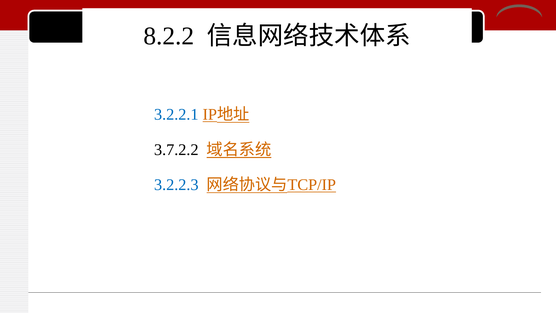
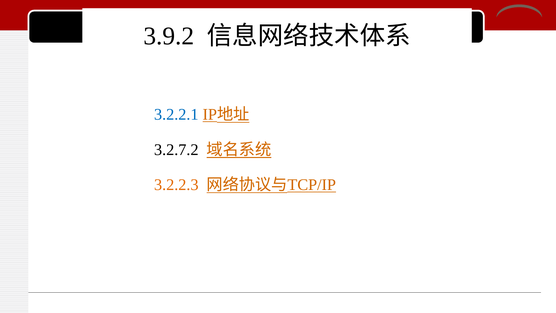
8.2.2: 8.2.2 -> 3.9.2
3.7.2.2: 3.7.2.2 -> 3.2.7.2
3.2.2.3 colour: blue -> orange
